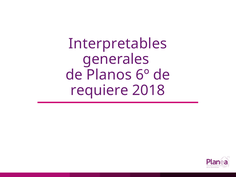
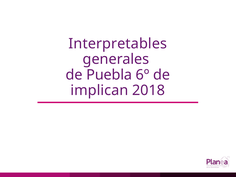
Planos: Planos -> Puebla
requiere: requiere -> implican
